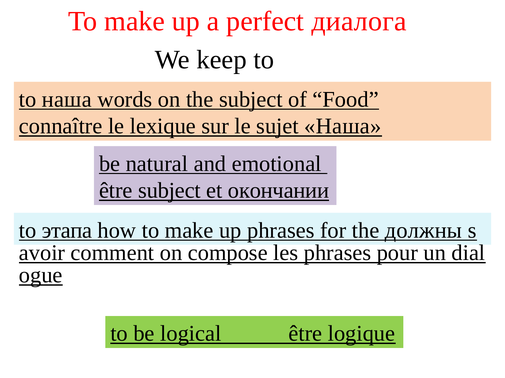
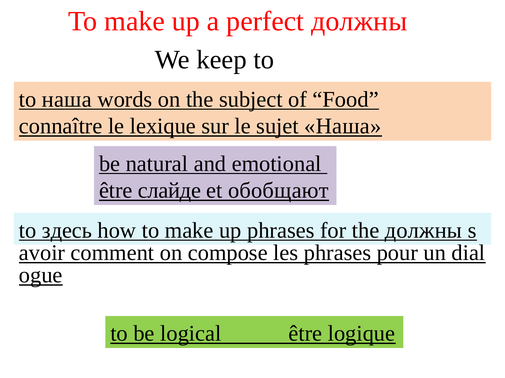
perfect диалога: диалога -> должны
être subject: subject -> слайде
окончании: окончании -> обобщают
этапа: этапа -> здесь
